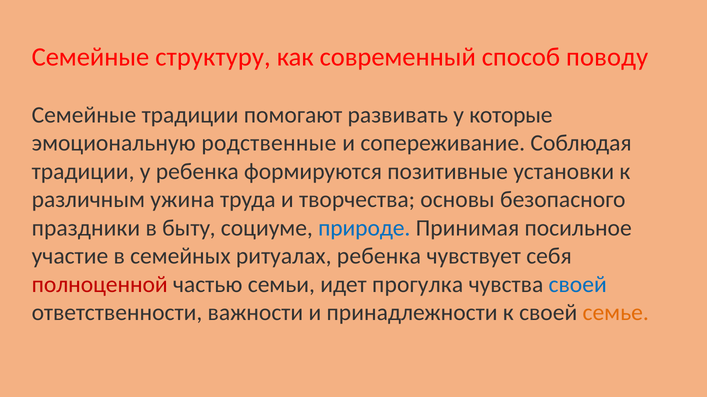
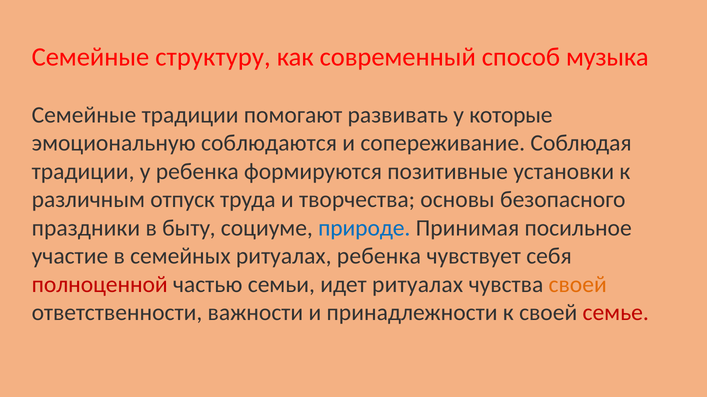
поводу: поводу -> музыка
родственные: родственные -> соблюдаются
ужина: ужина -> отпуск
идет прогулка: прогулка -> ритуалах
своей at (578, 285) colour: blue -> orange
семье colour: orange -> red
